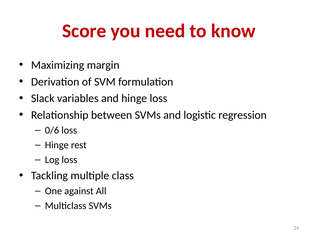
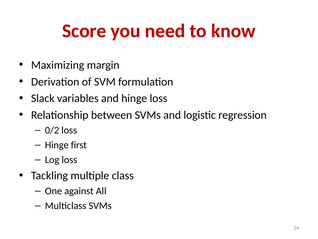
0/6: 0/6 -> 0/2
rest: rest -> first
